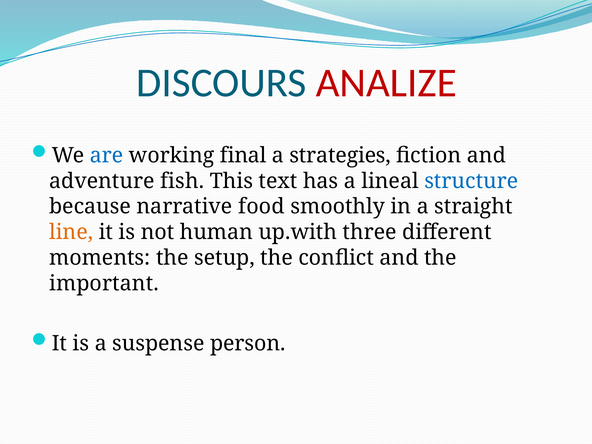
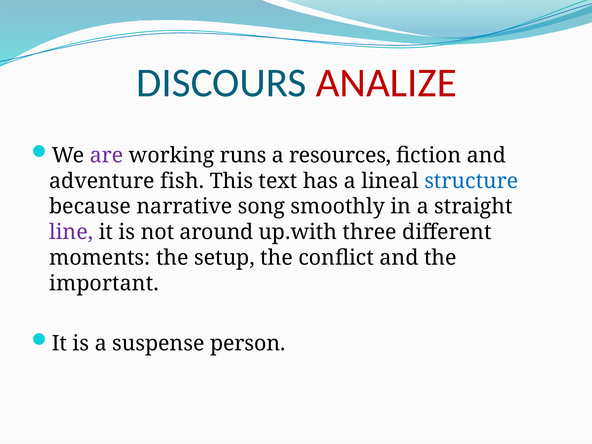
are colour: blue -> purple
final: final -> runs
strategies: strategies -> resources
food: food -> song
line colour: orange -> purple
human: human -> around
